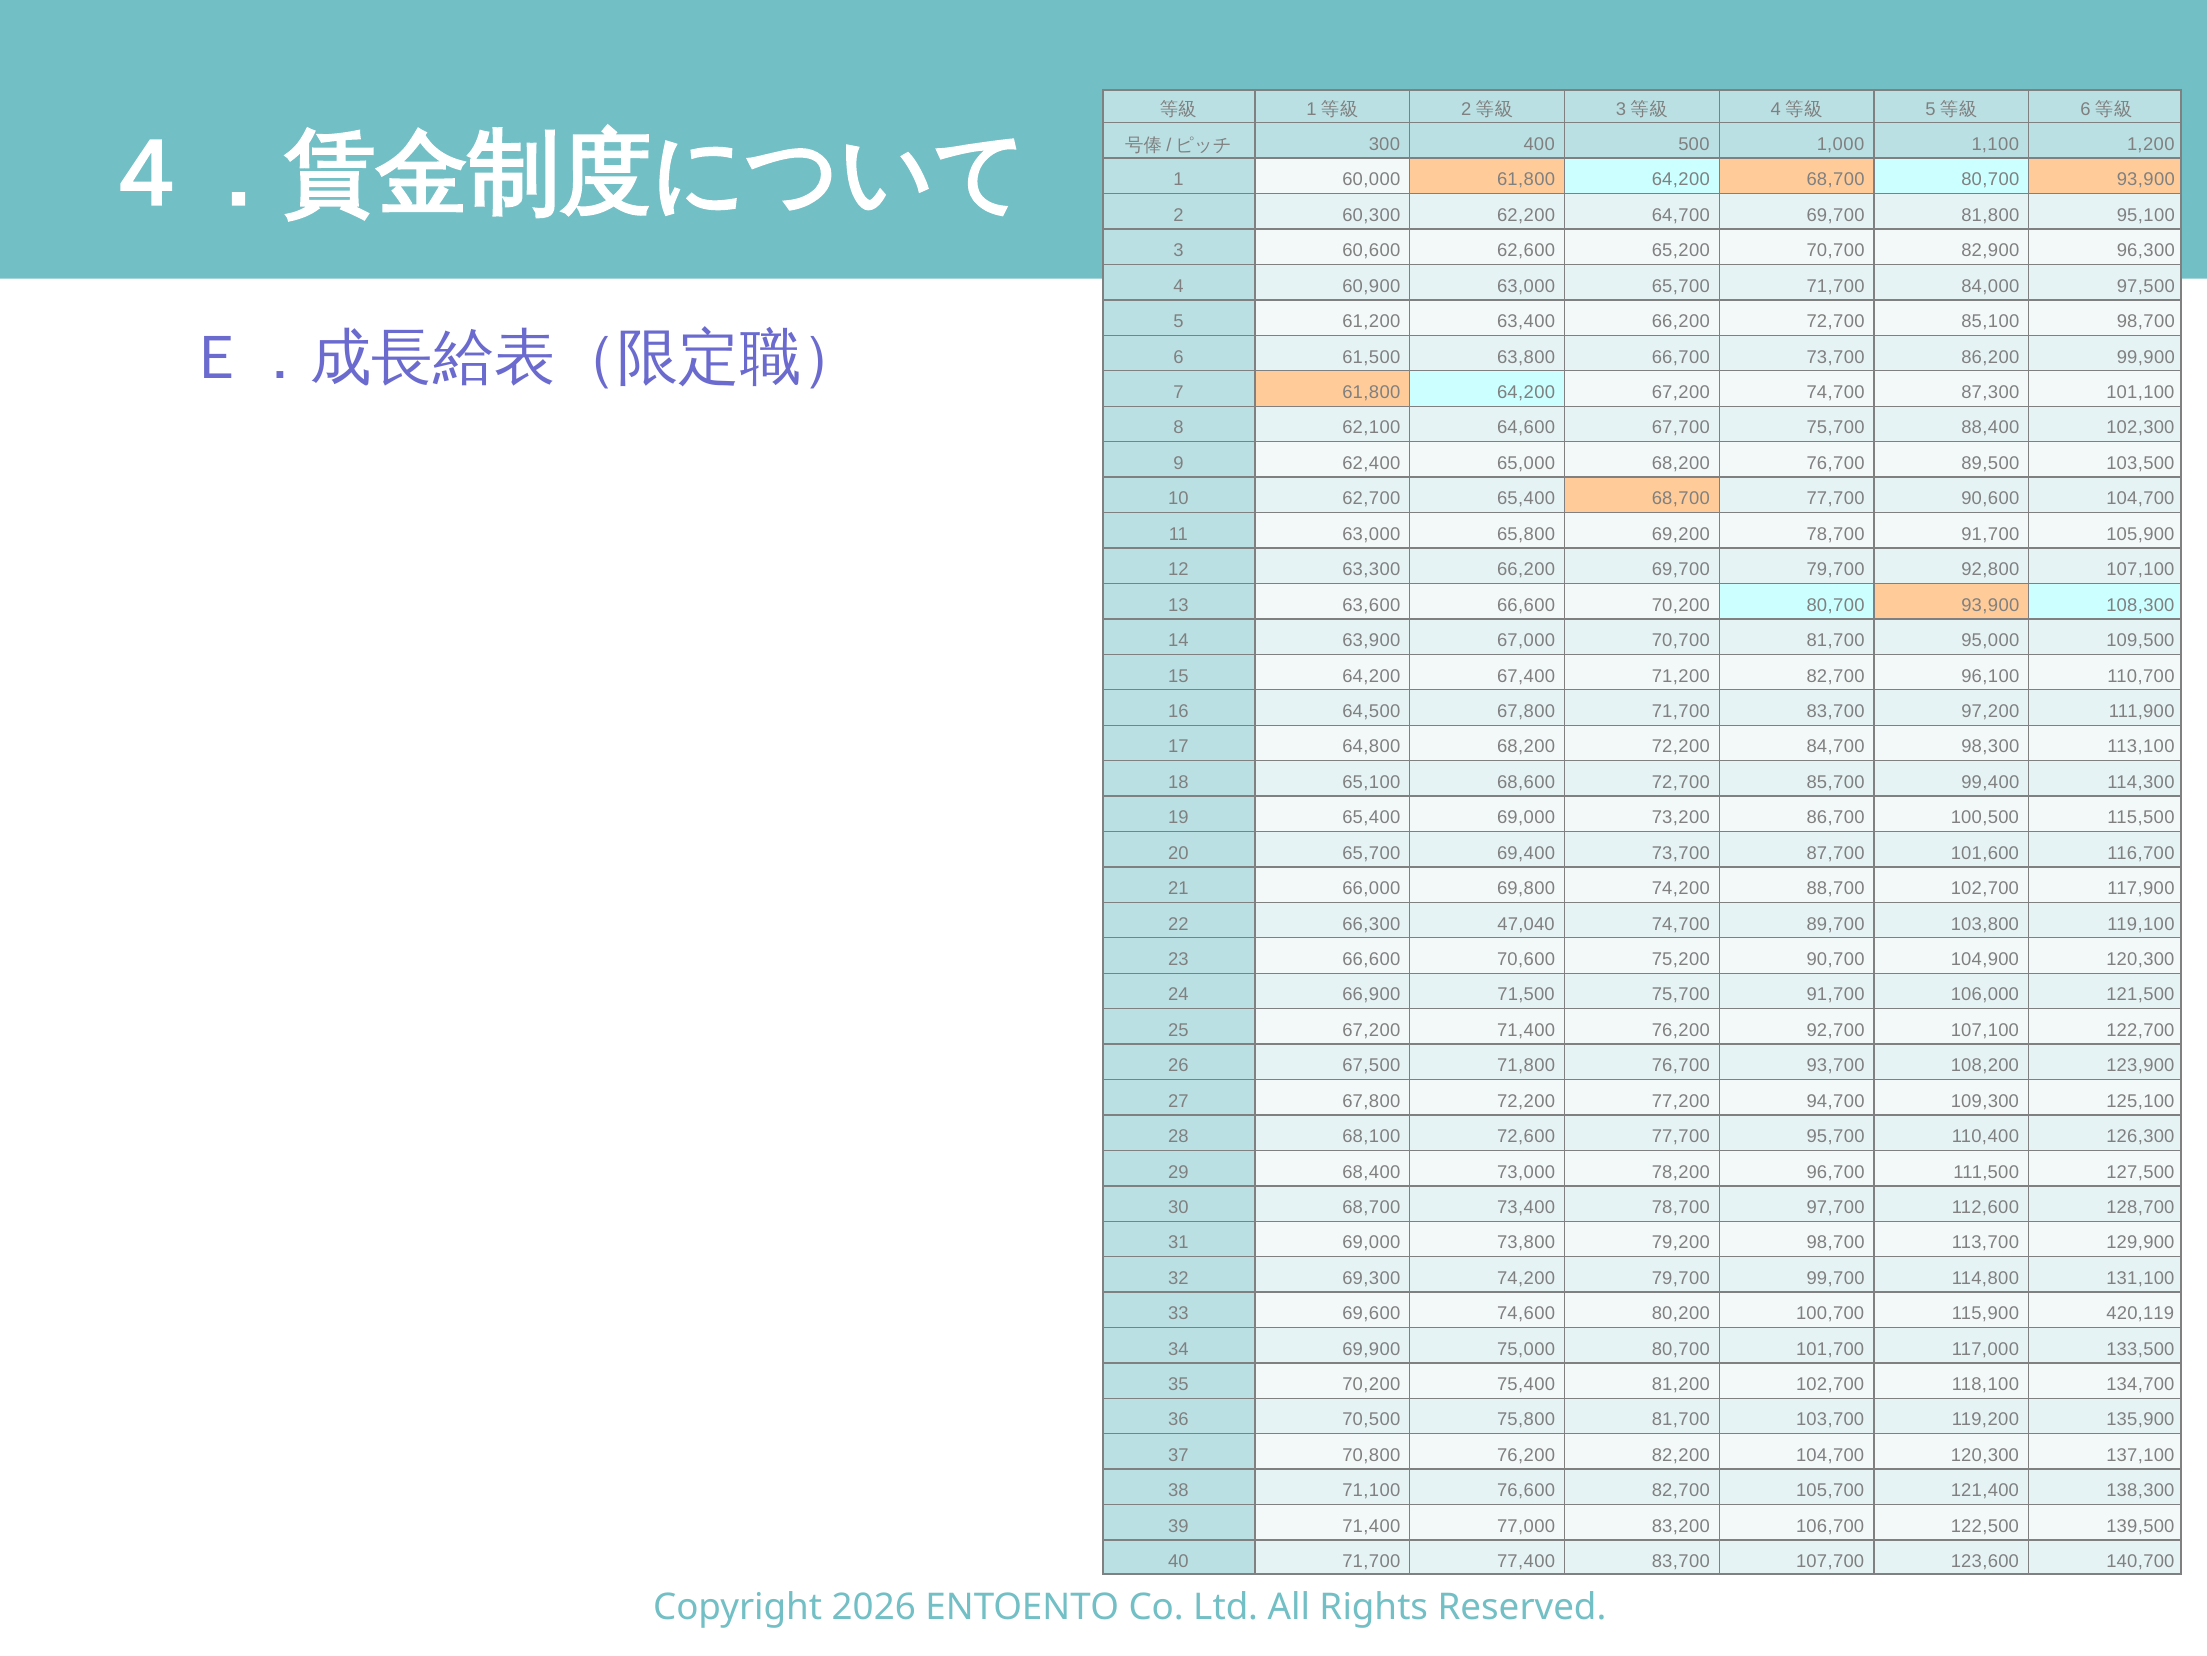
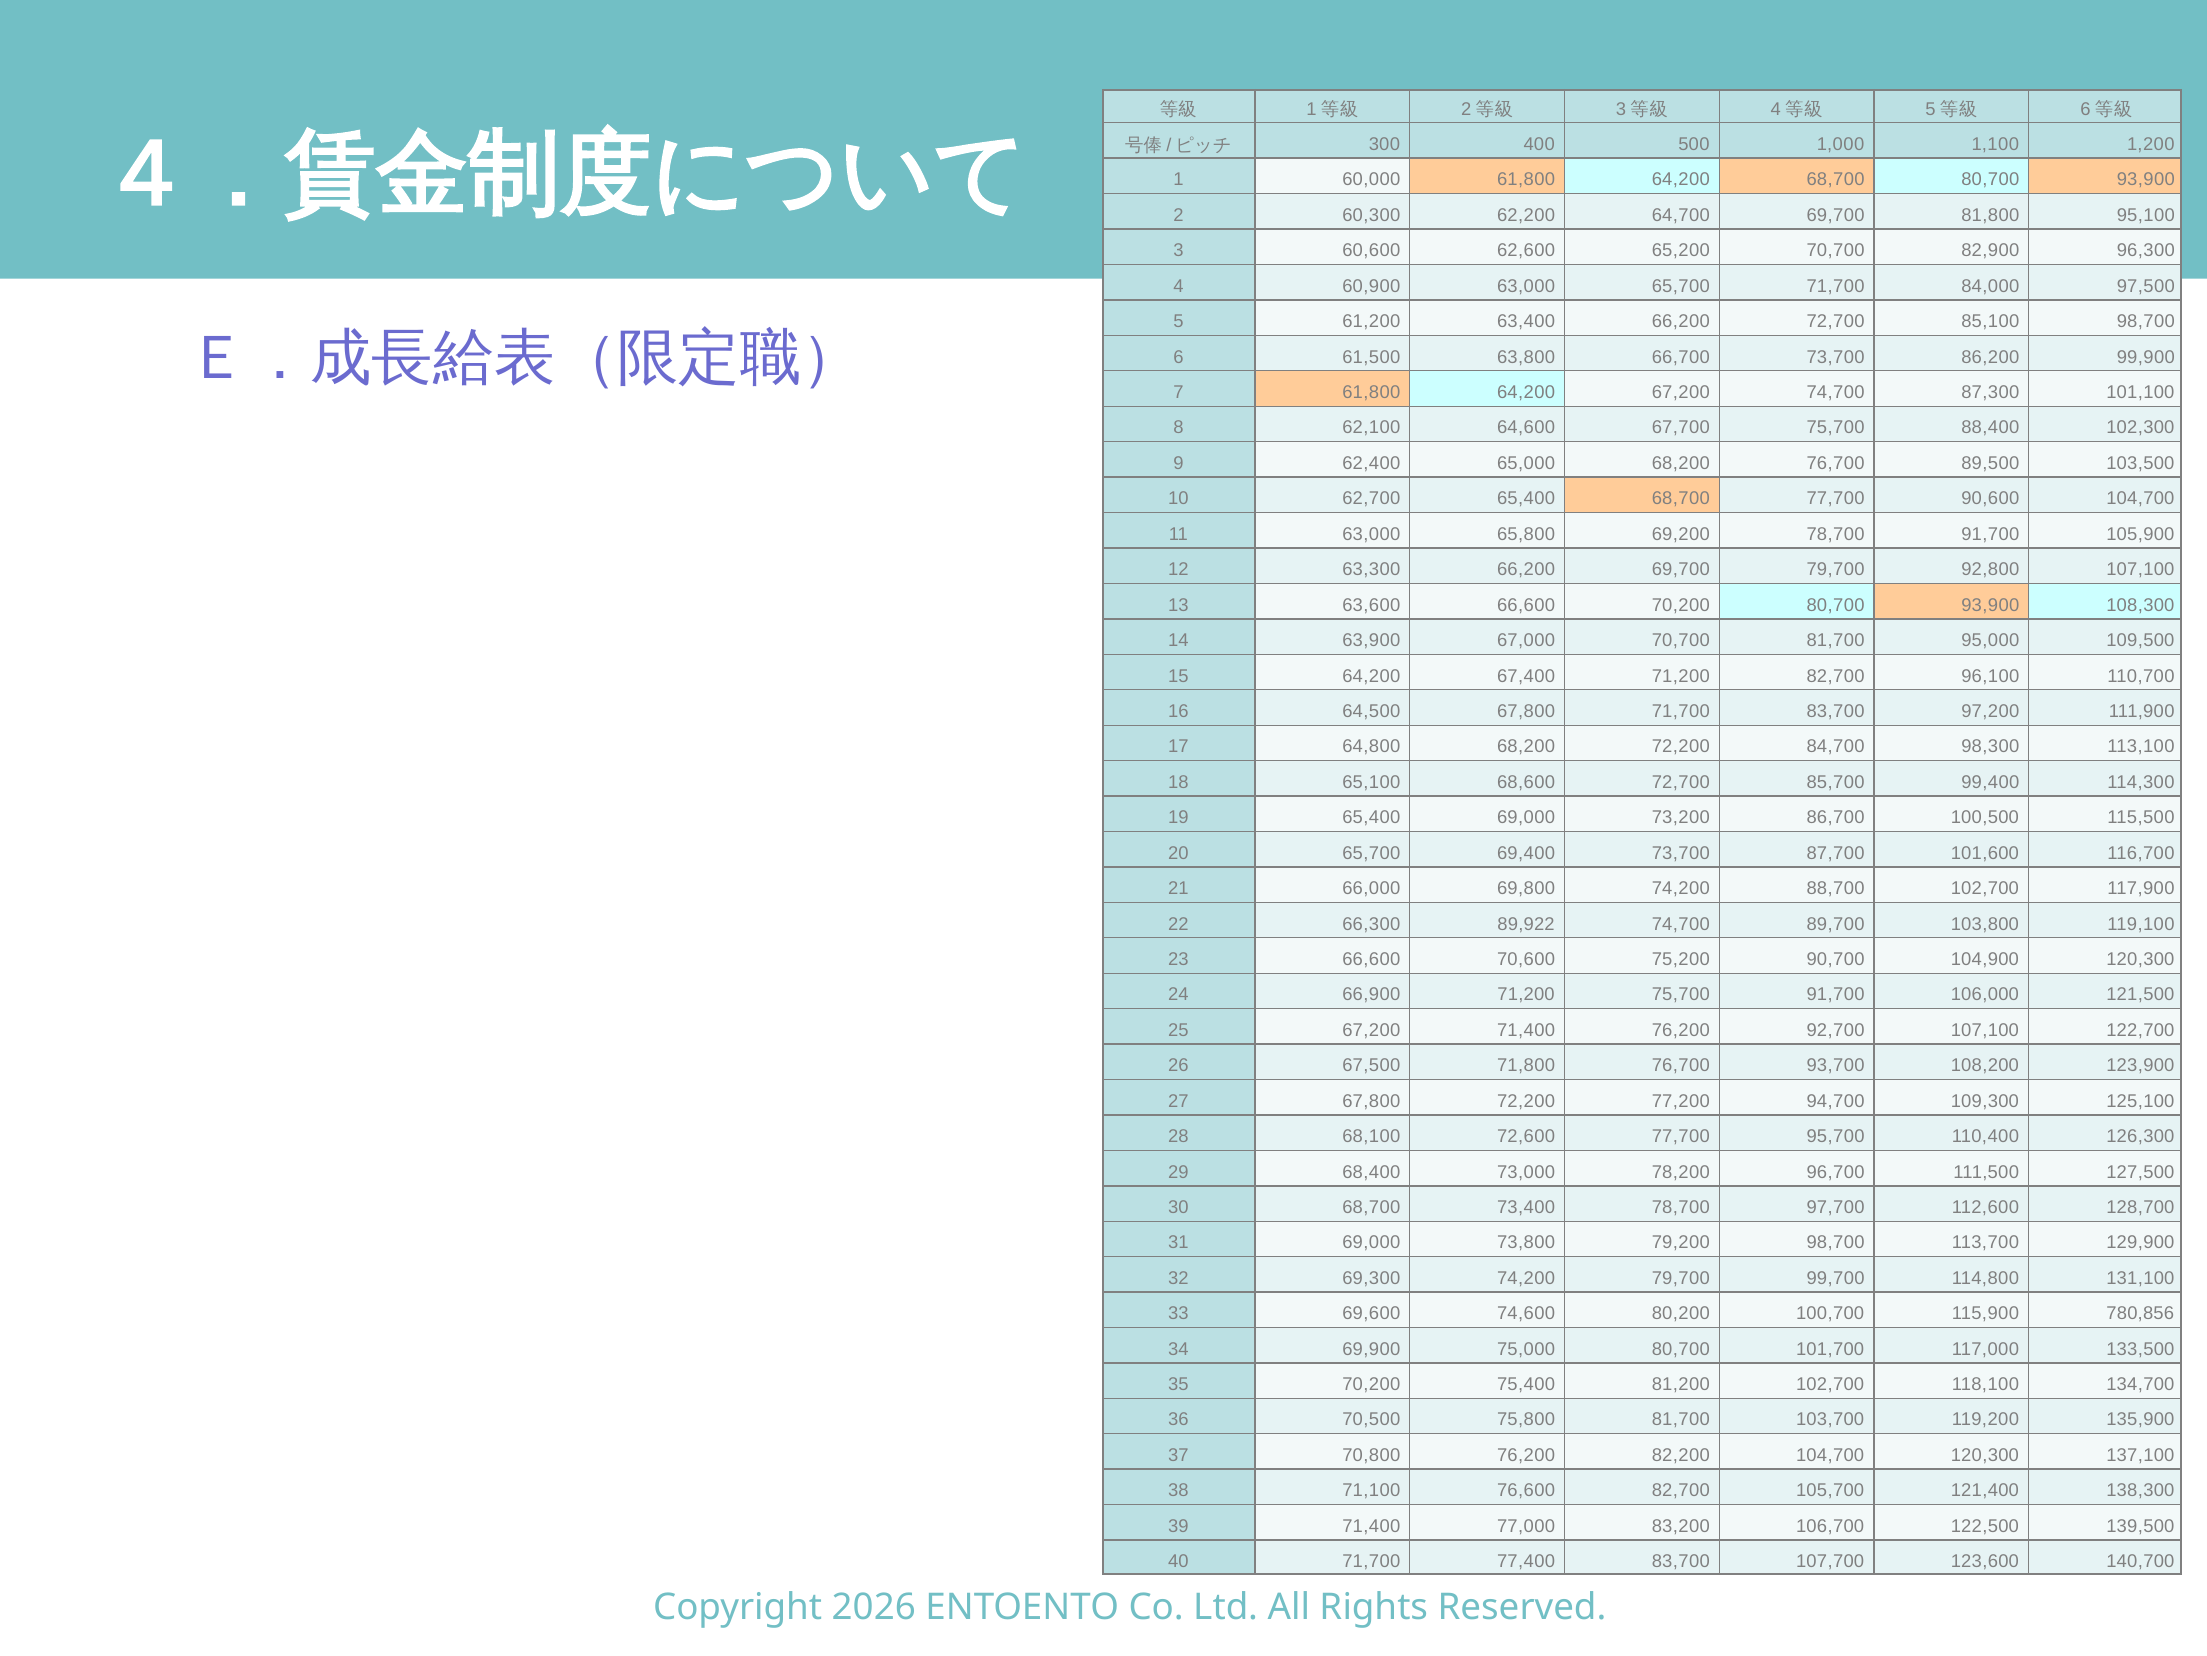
47,040: 47,040 -> 89,922
66,900 71,500: 71,500 -> 71,200
420,119: 420,119 -> 780,856
